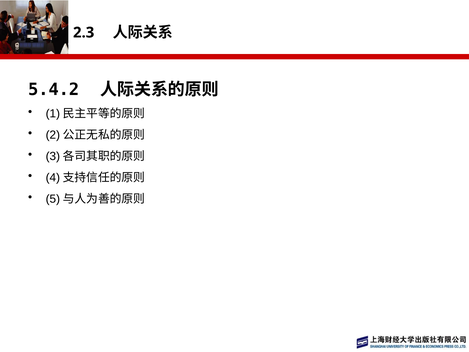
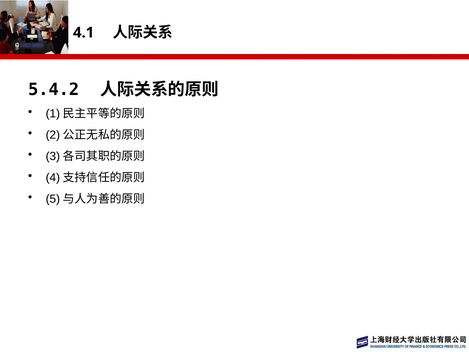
2.3: 2.3 -> 4.1
